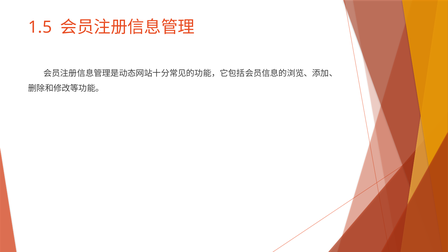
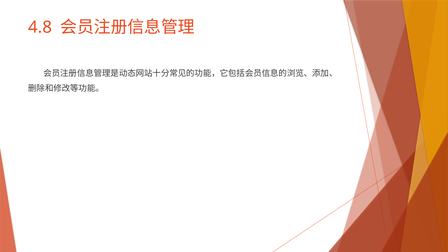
1.5: 1.5 -> 4.8
